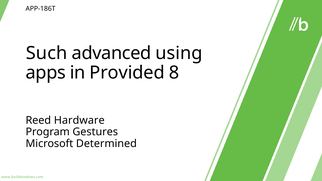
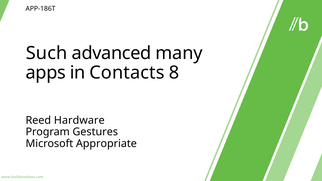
using: using -> many
Provided: Provided -> Contacts
Determined: Determined -> Appropriate
